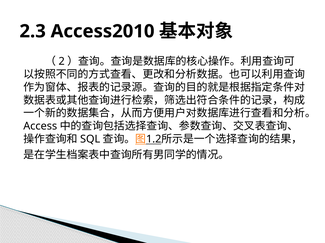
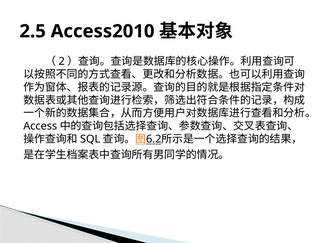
2.3: 2.3 -> 2.5
1.2: 1.2 -> 6.2
